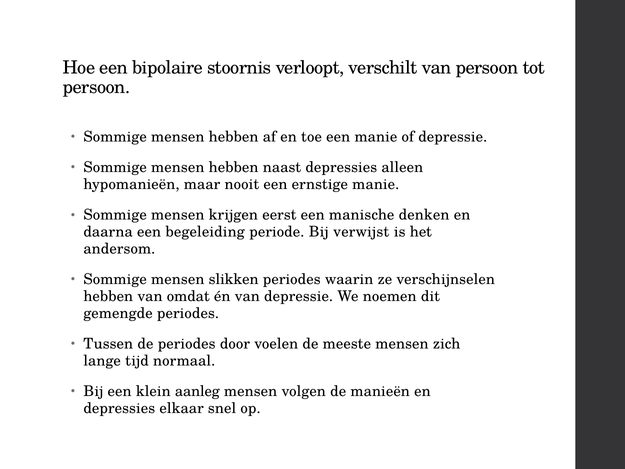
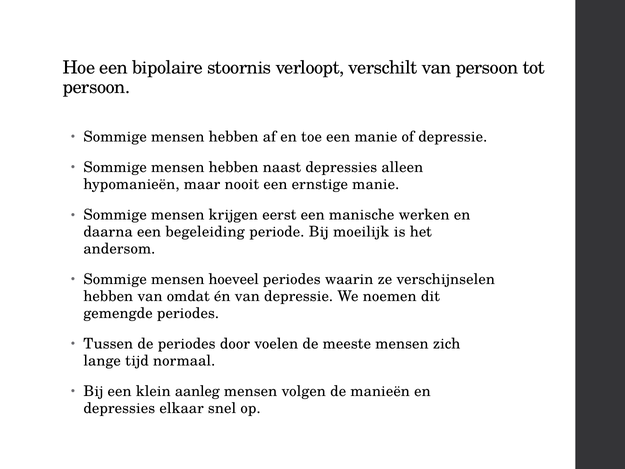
denken: denken -> werken
verwijst: verwijst -> moeilijk
slikken: slikken -> hoeveel
